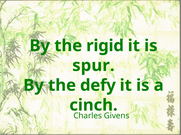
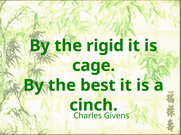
spur: spur -> cage
defy: defy -> best
